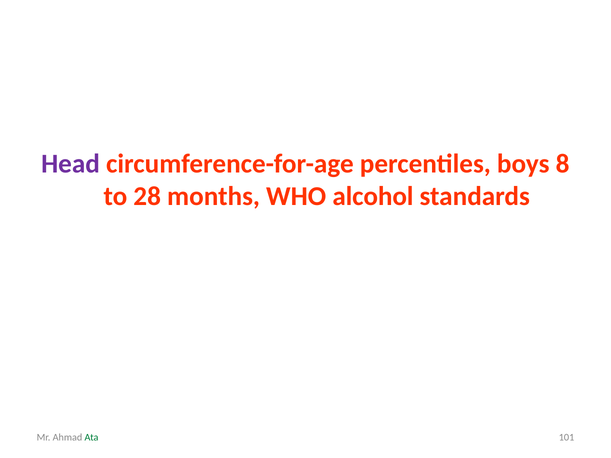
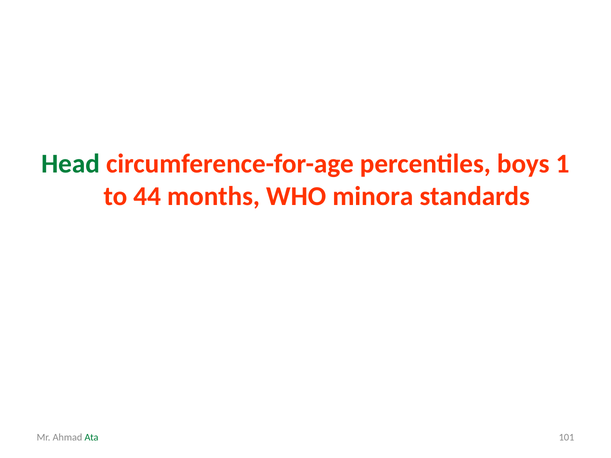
Head colour: purple -> green
8: 8 -> 1
28: 28 -> 44
alcohol: alcohol -> minora
